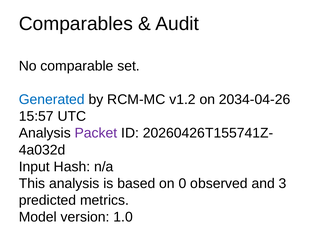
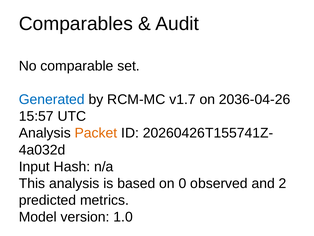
v1.2: v1.2 -> v1.7
2034-04-26: 2034-04-26 -> 2036-04-26
Packet colour: purple -> orange
3: 3 -> 2
